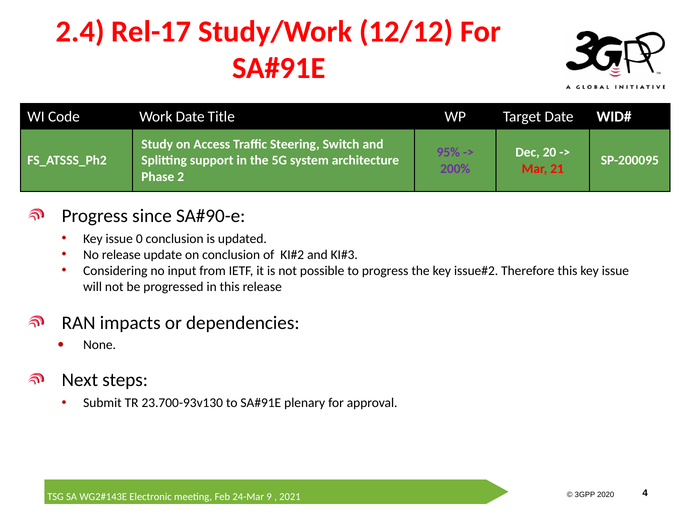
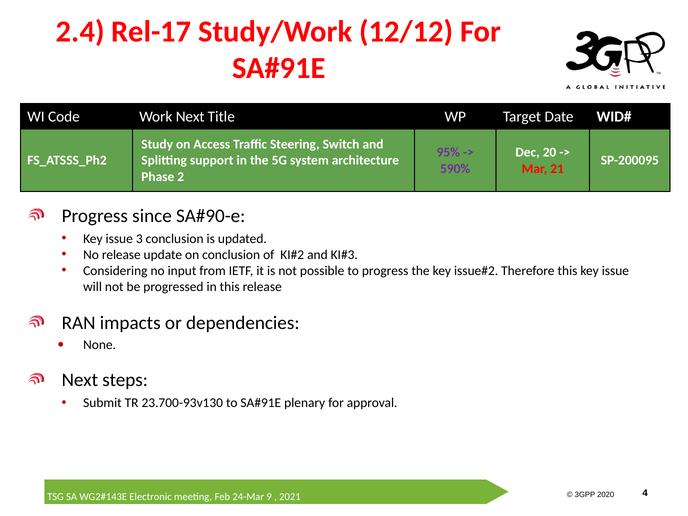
Work Date: Date -> Next
200%: 200% -> 590%
0: 0 -> 3
